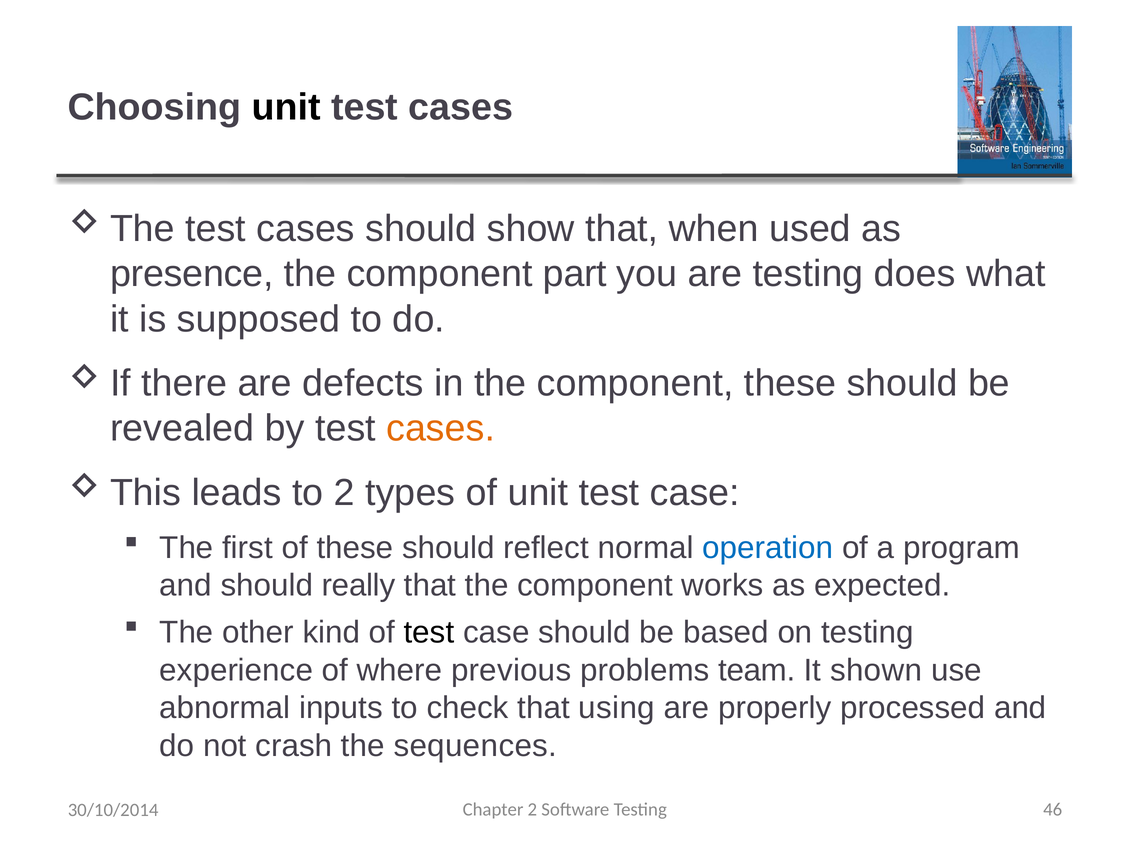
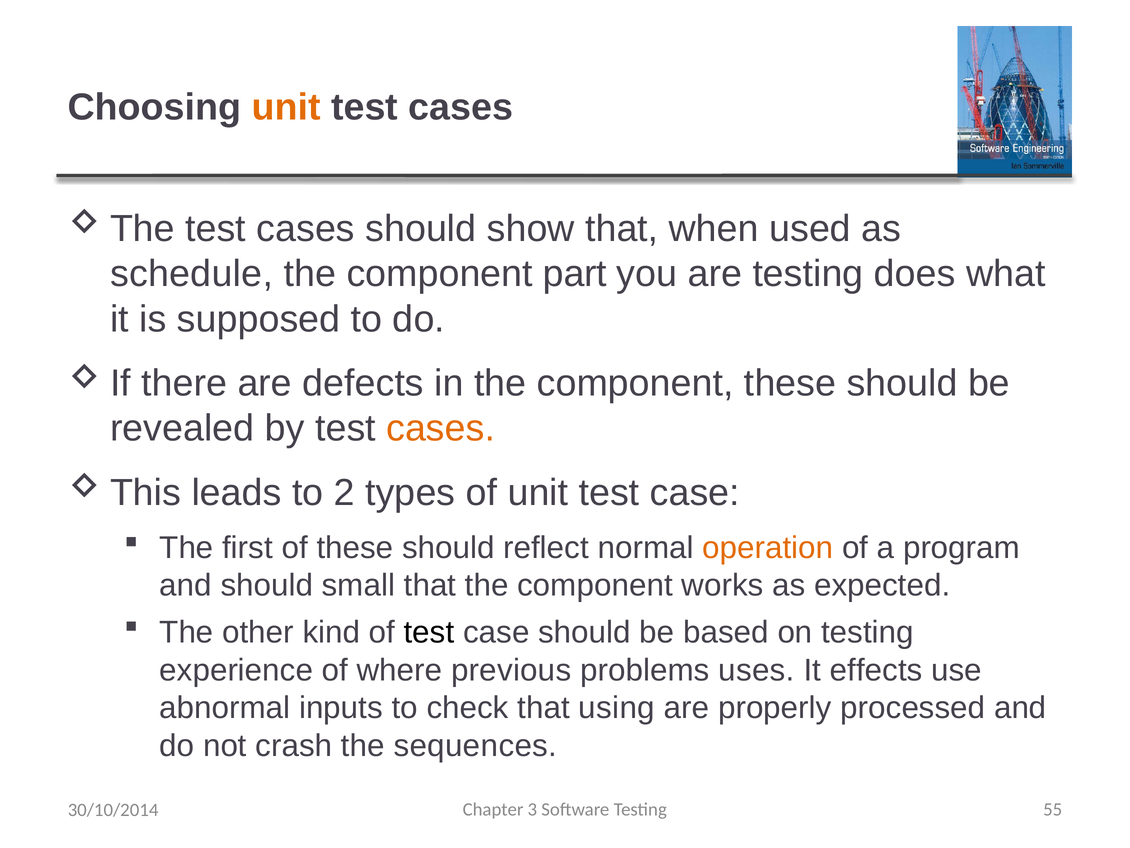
unit at (286, 107) colour: black -> orange
presence: presence -> schedule
operation colour: blue -> orange
really: really -> small
team: team -> uses
shown: shown -> effects
Chapter 2: 2 -> 3
46: 46 -> 55
